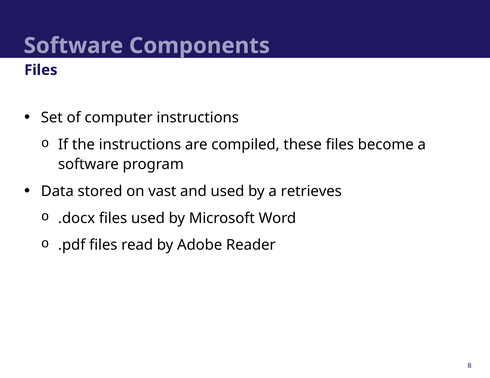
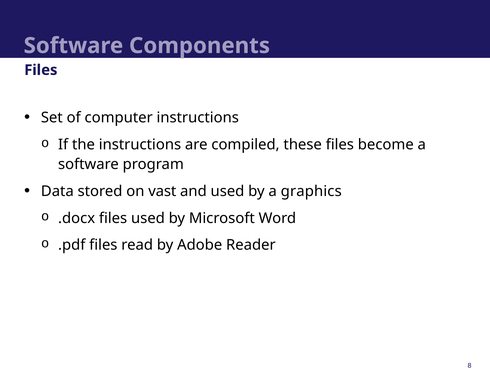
retrieves: retrieves -> graphics
